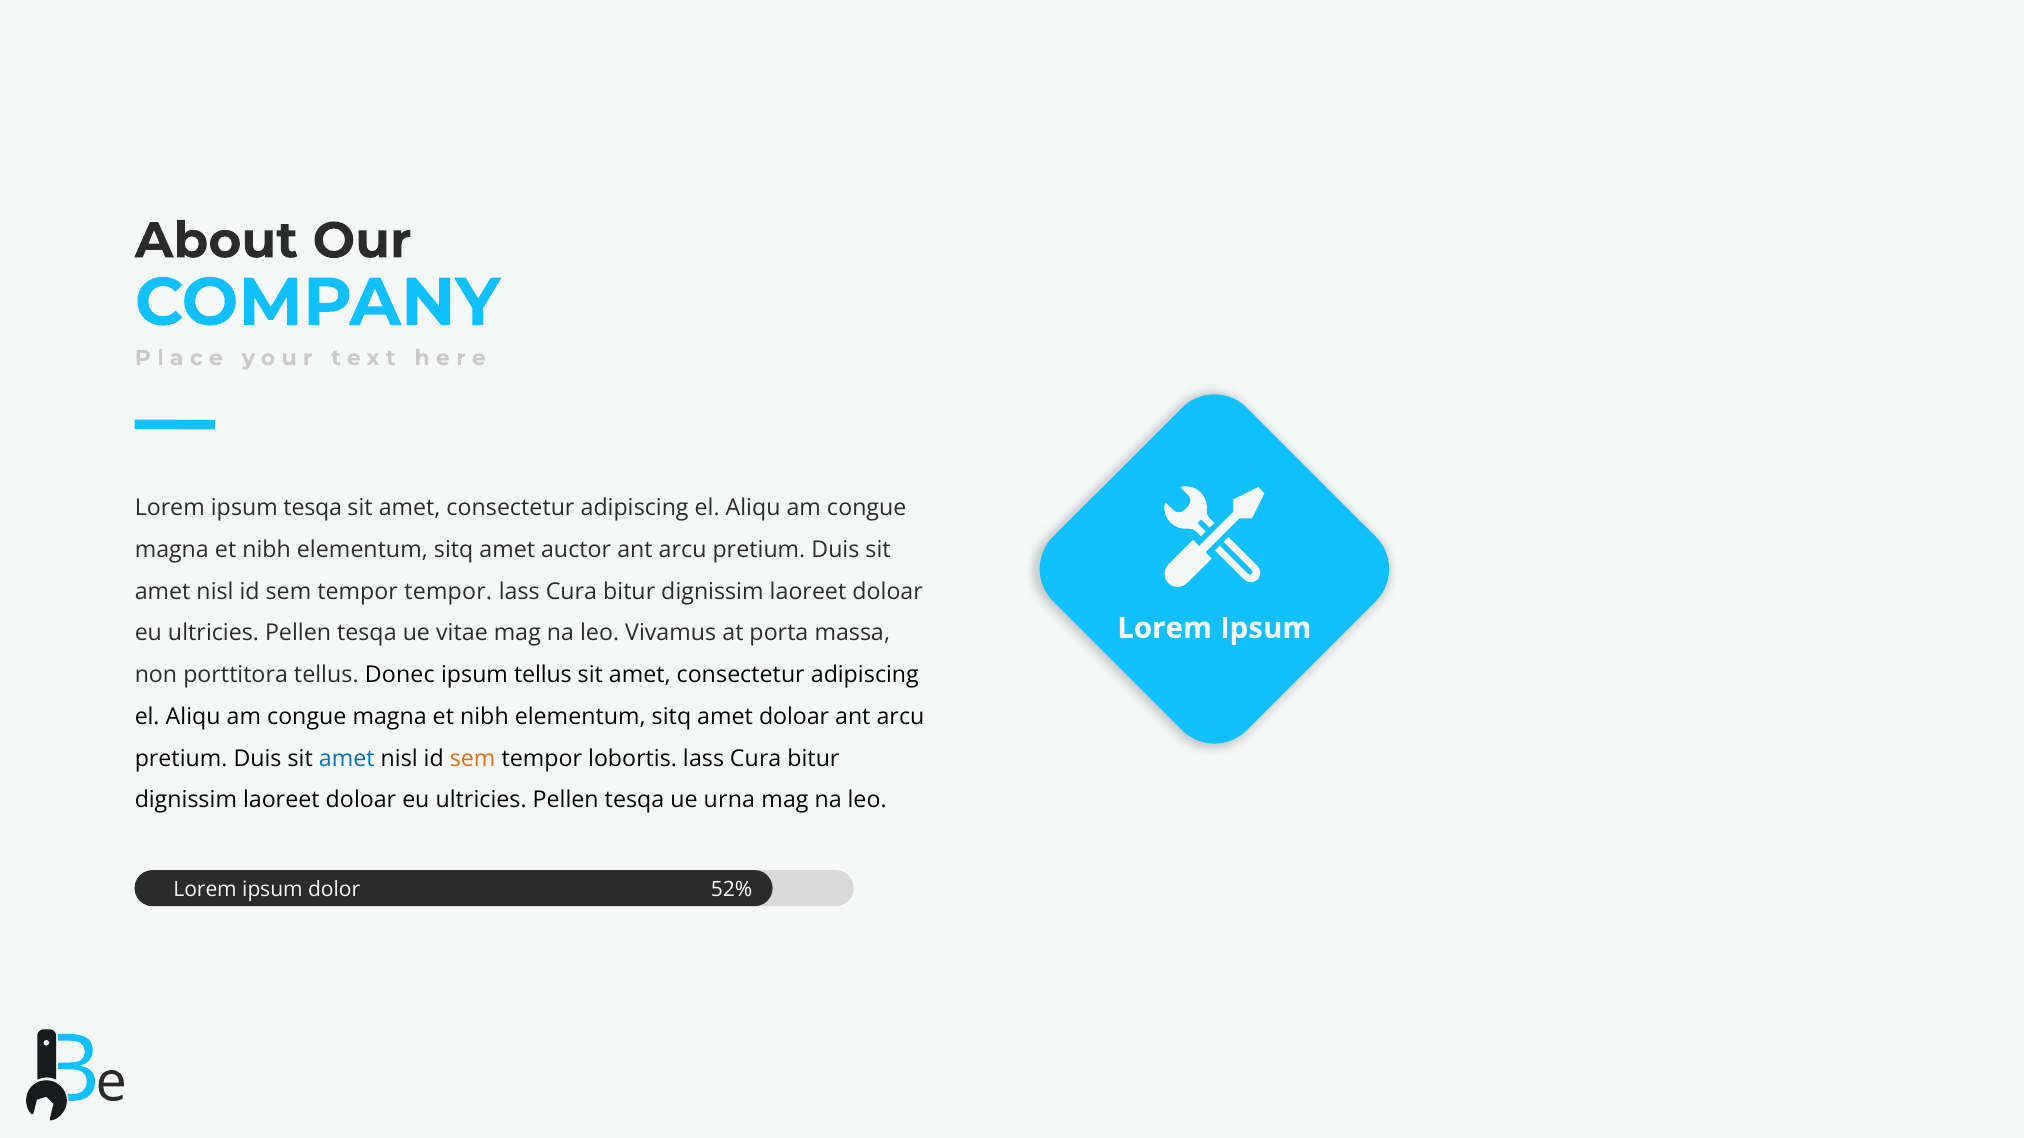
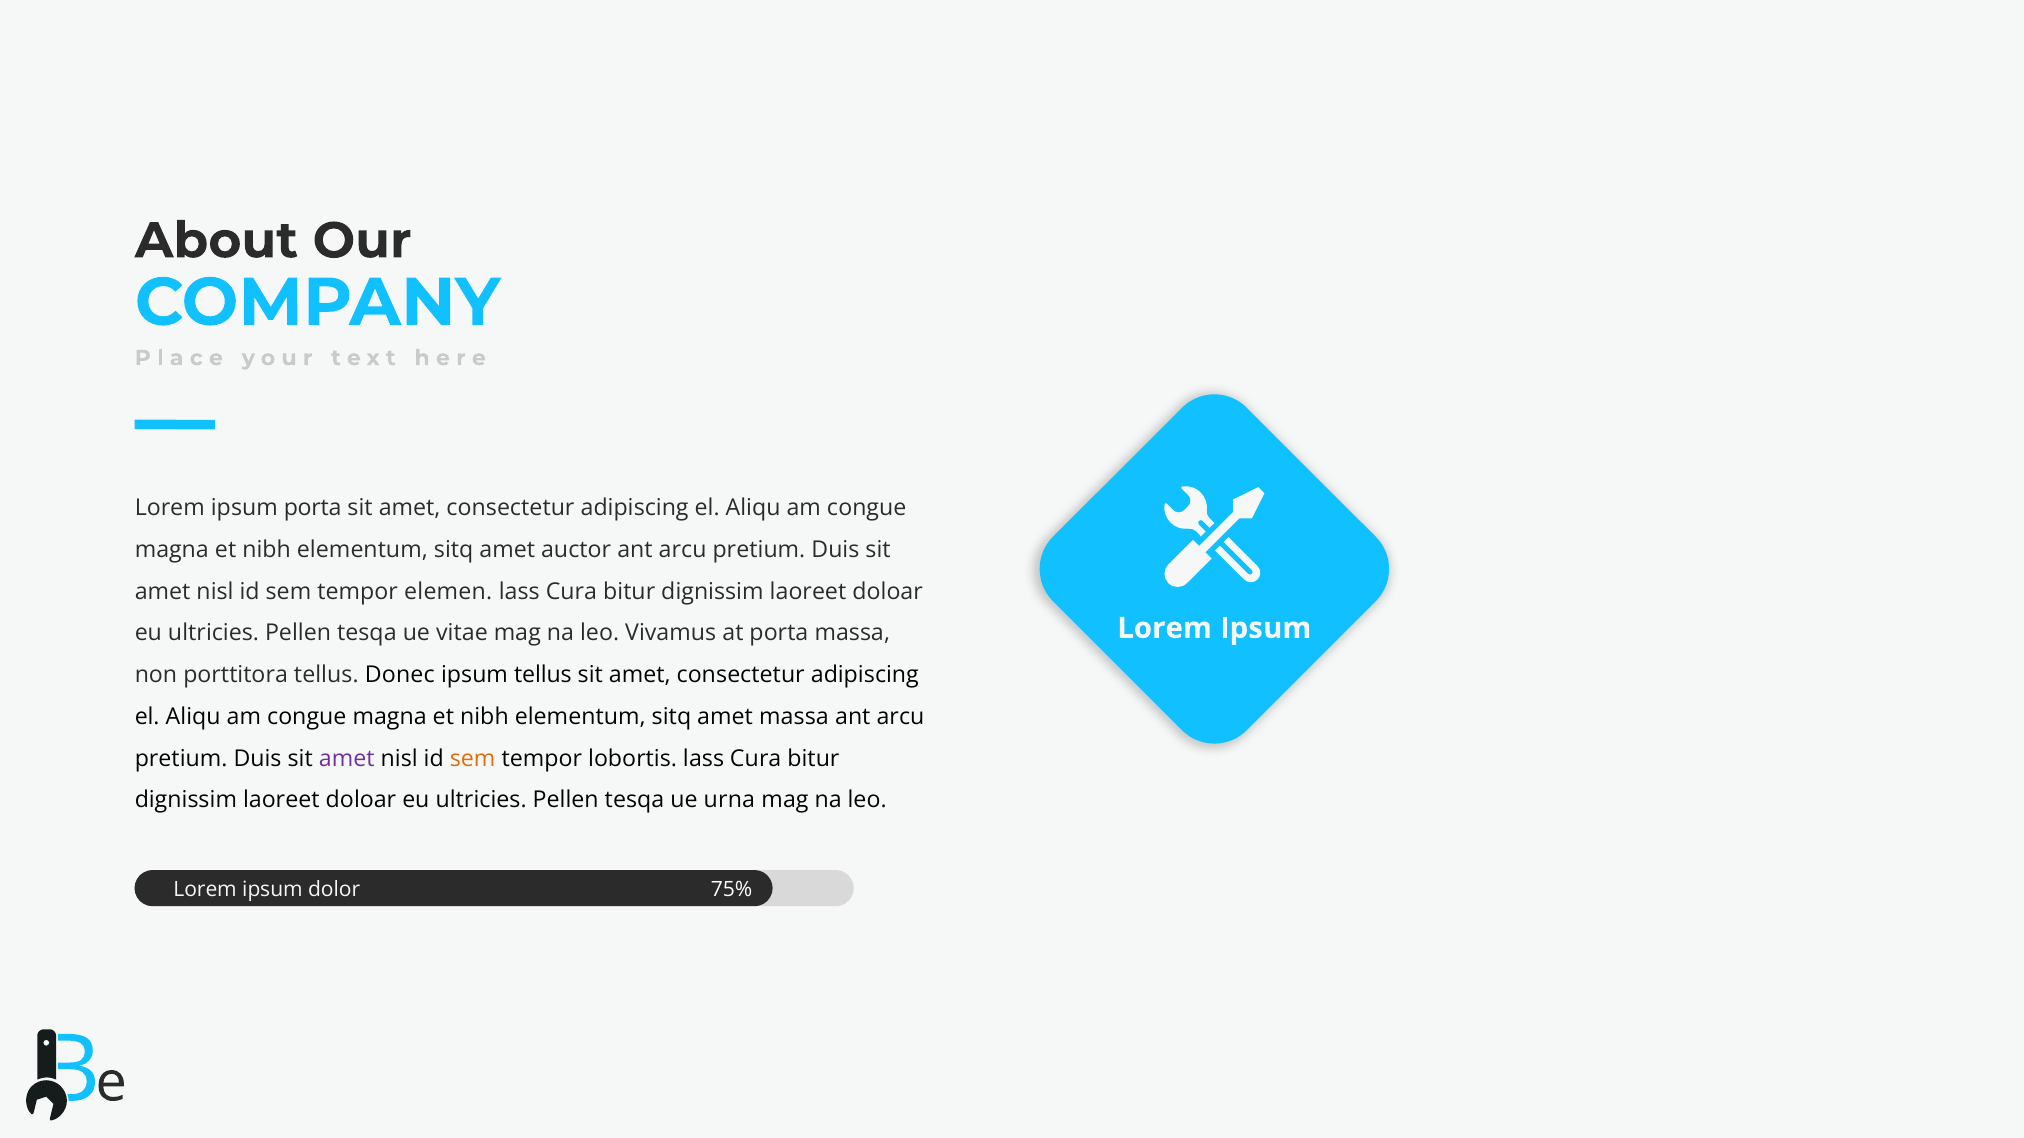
ipsum tesqa: tesqa -> porta
tempor tempor: tempor -> elemen
amet doloar: doloar -> massa
amet at (347, 759) colour: blue -> purple
52%: 52% -> 75%
